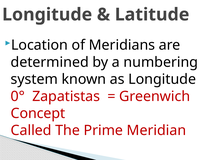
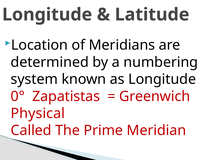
Concept: Concept -> Physical
